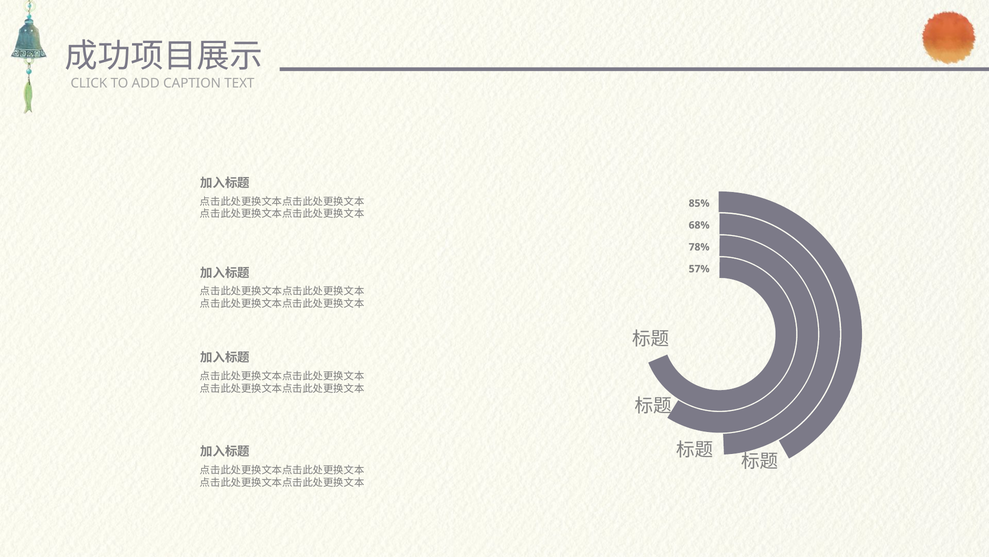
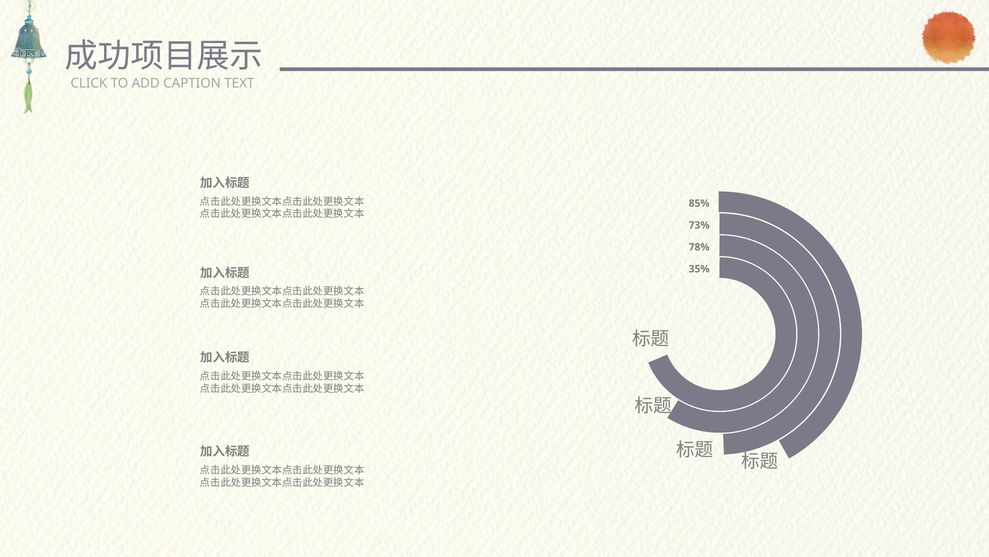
68%: 68% -> 73%
57%: 57% -> 35%
